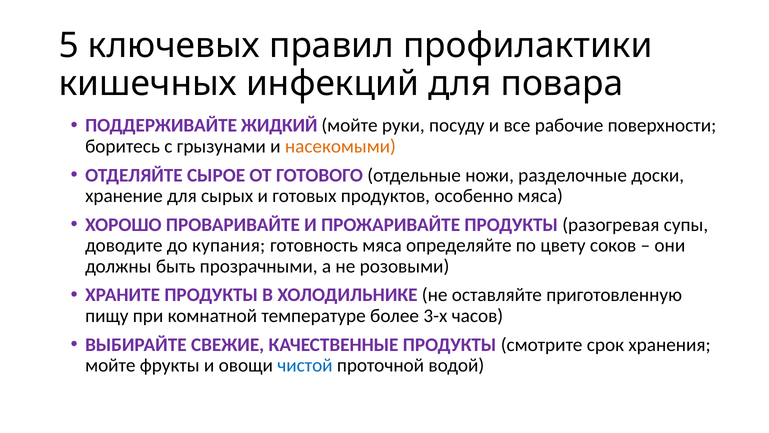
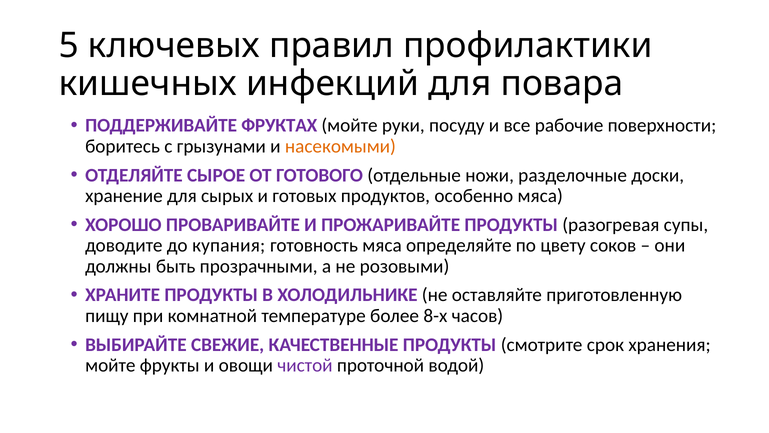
ЖИДКИЙ: ЖИДКИЙ -> ФРУКТАХ
3-х: 3-х -> 8-х
чистой colour: blue -> purple
